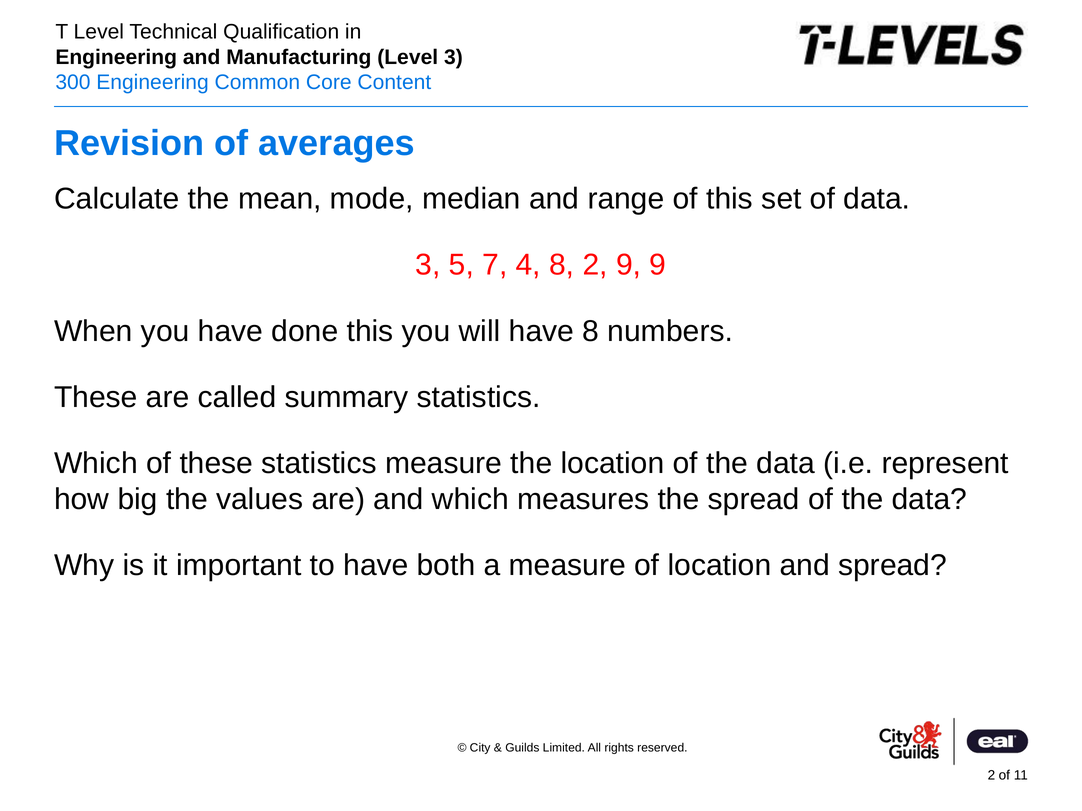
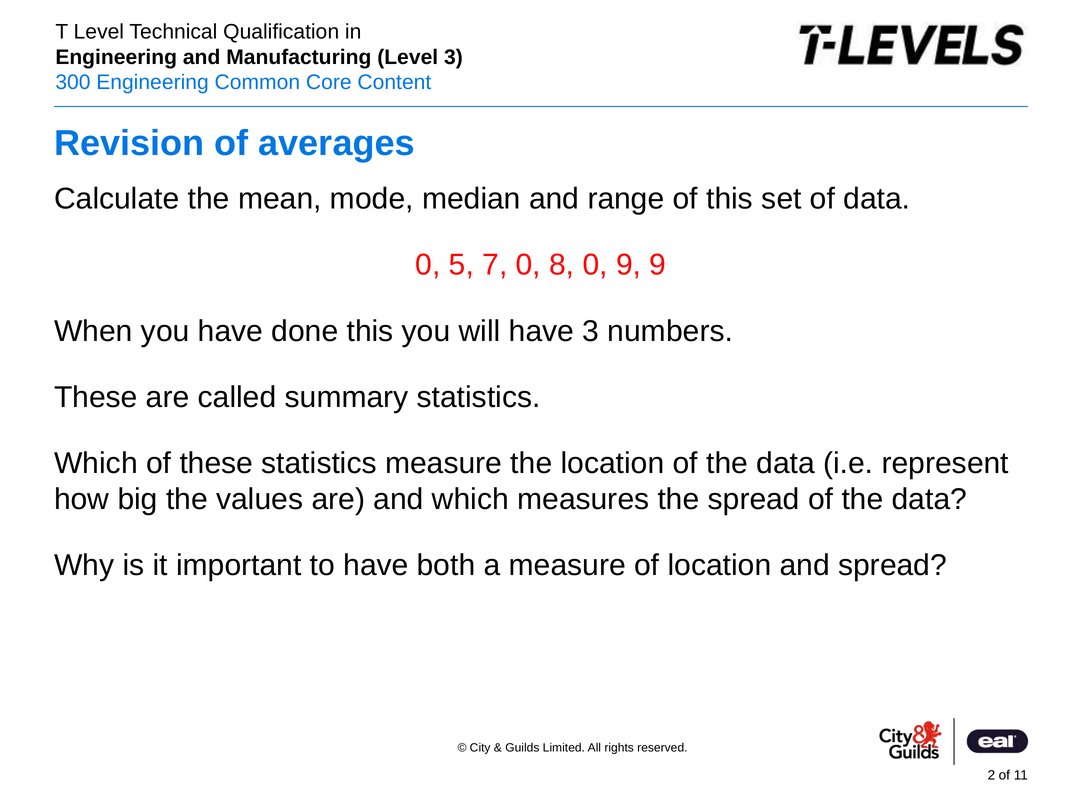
3 at (428, 265): 3 -> 0
7 4: 4 -> 0
8 2: 2 -> 0
have 8: 8 -> 3
